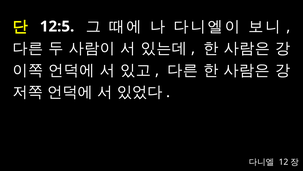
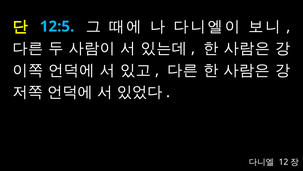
12:5 colour: white -> light blue
